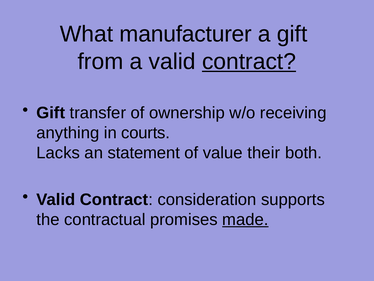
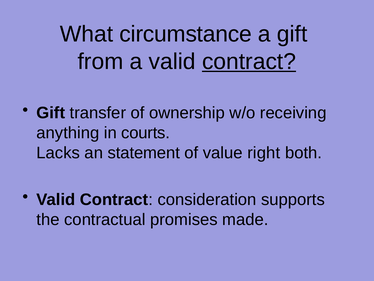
manufacturer: manufacturer -> circumstance
their: their -> right
made underline: present -> none
